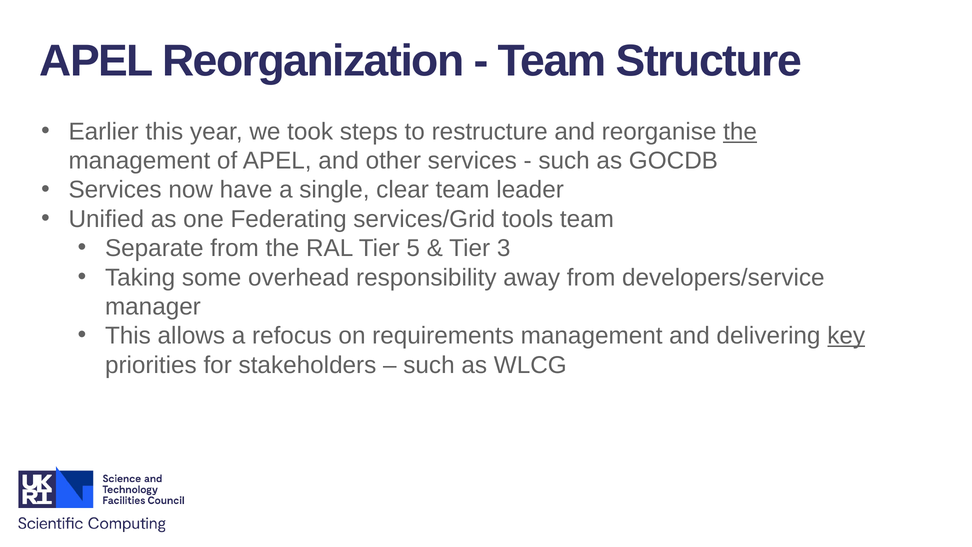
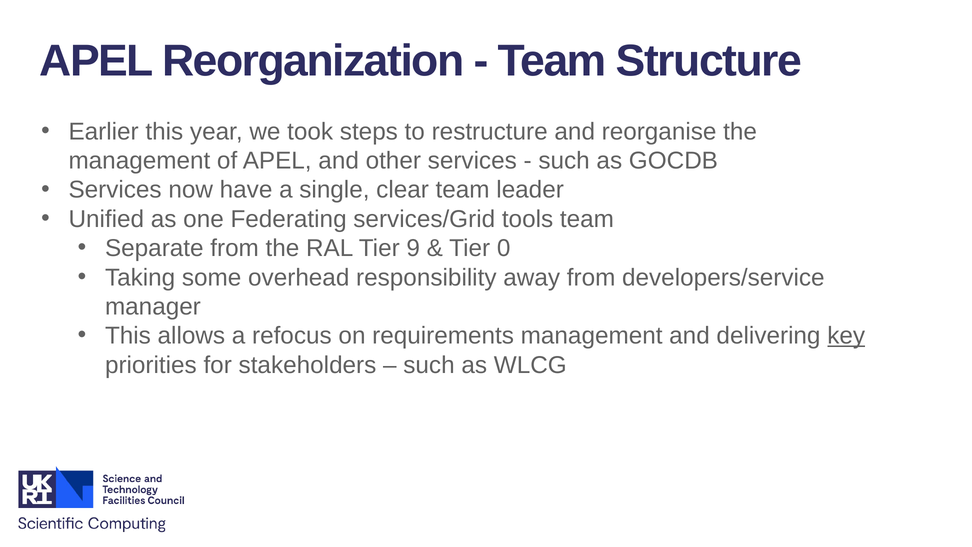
the at (740, 132) underline: present -> none
5: 5 -> 9
3: 3 -> 0
